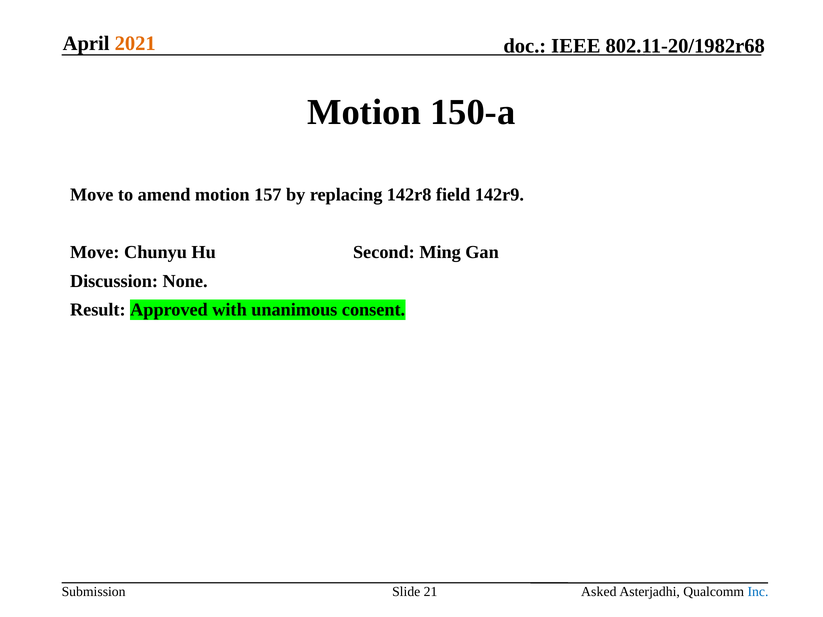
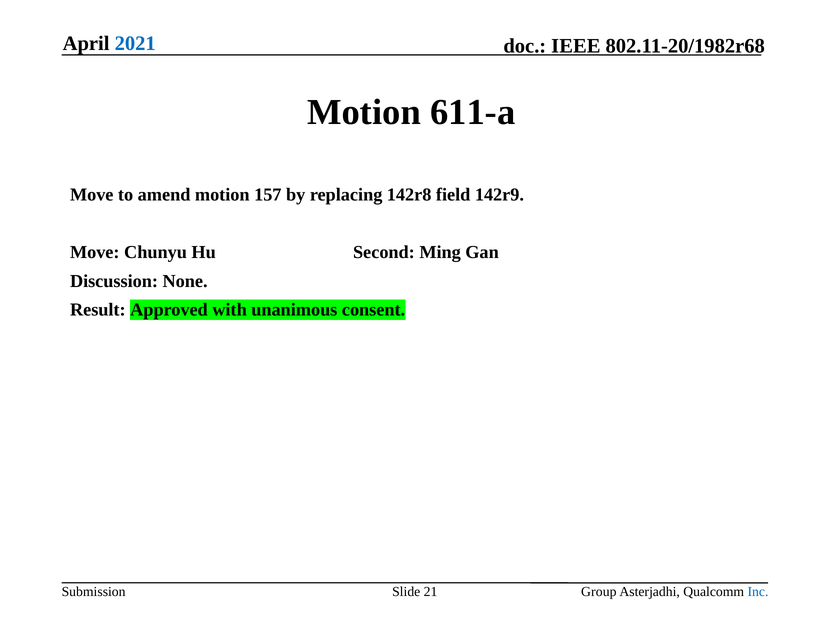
2021 colour: orange -> blue
150-a: 150-a -> 611-a
Asked: Asked -> Group
